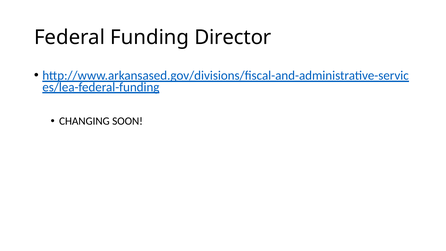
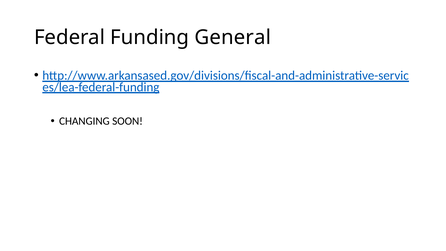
Director: Director -> General
